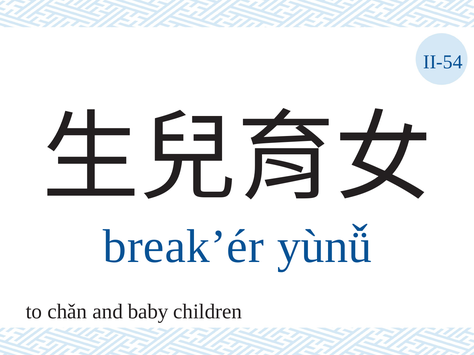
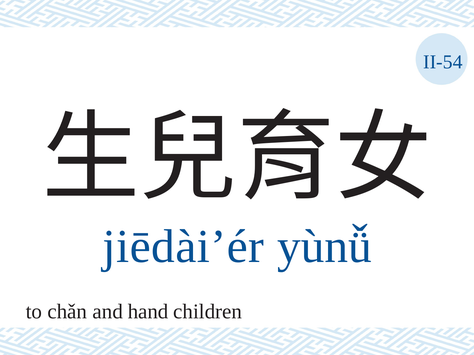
break’ér: break’ér -> jiēdài’ér
baby: baby -> hand
